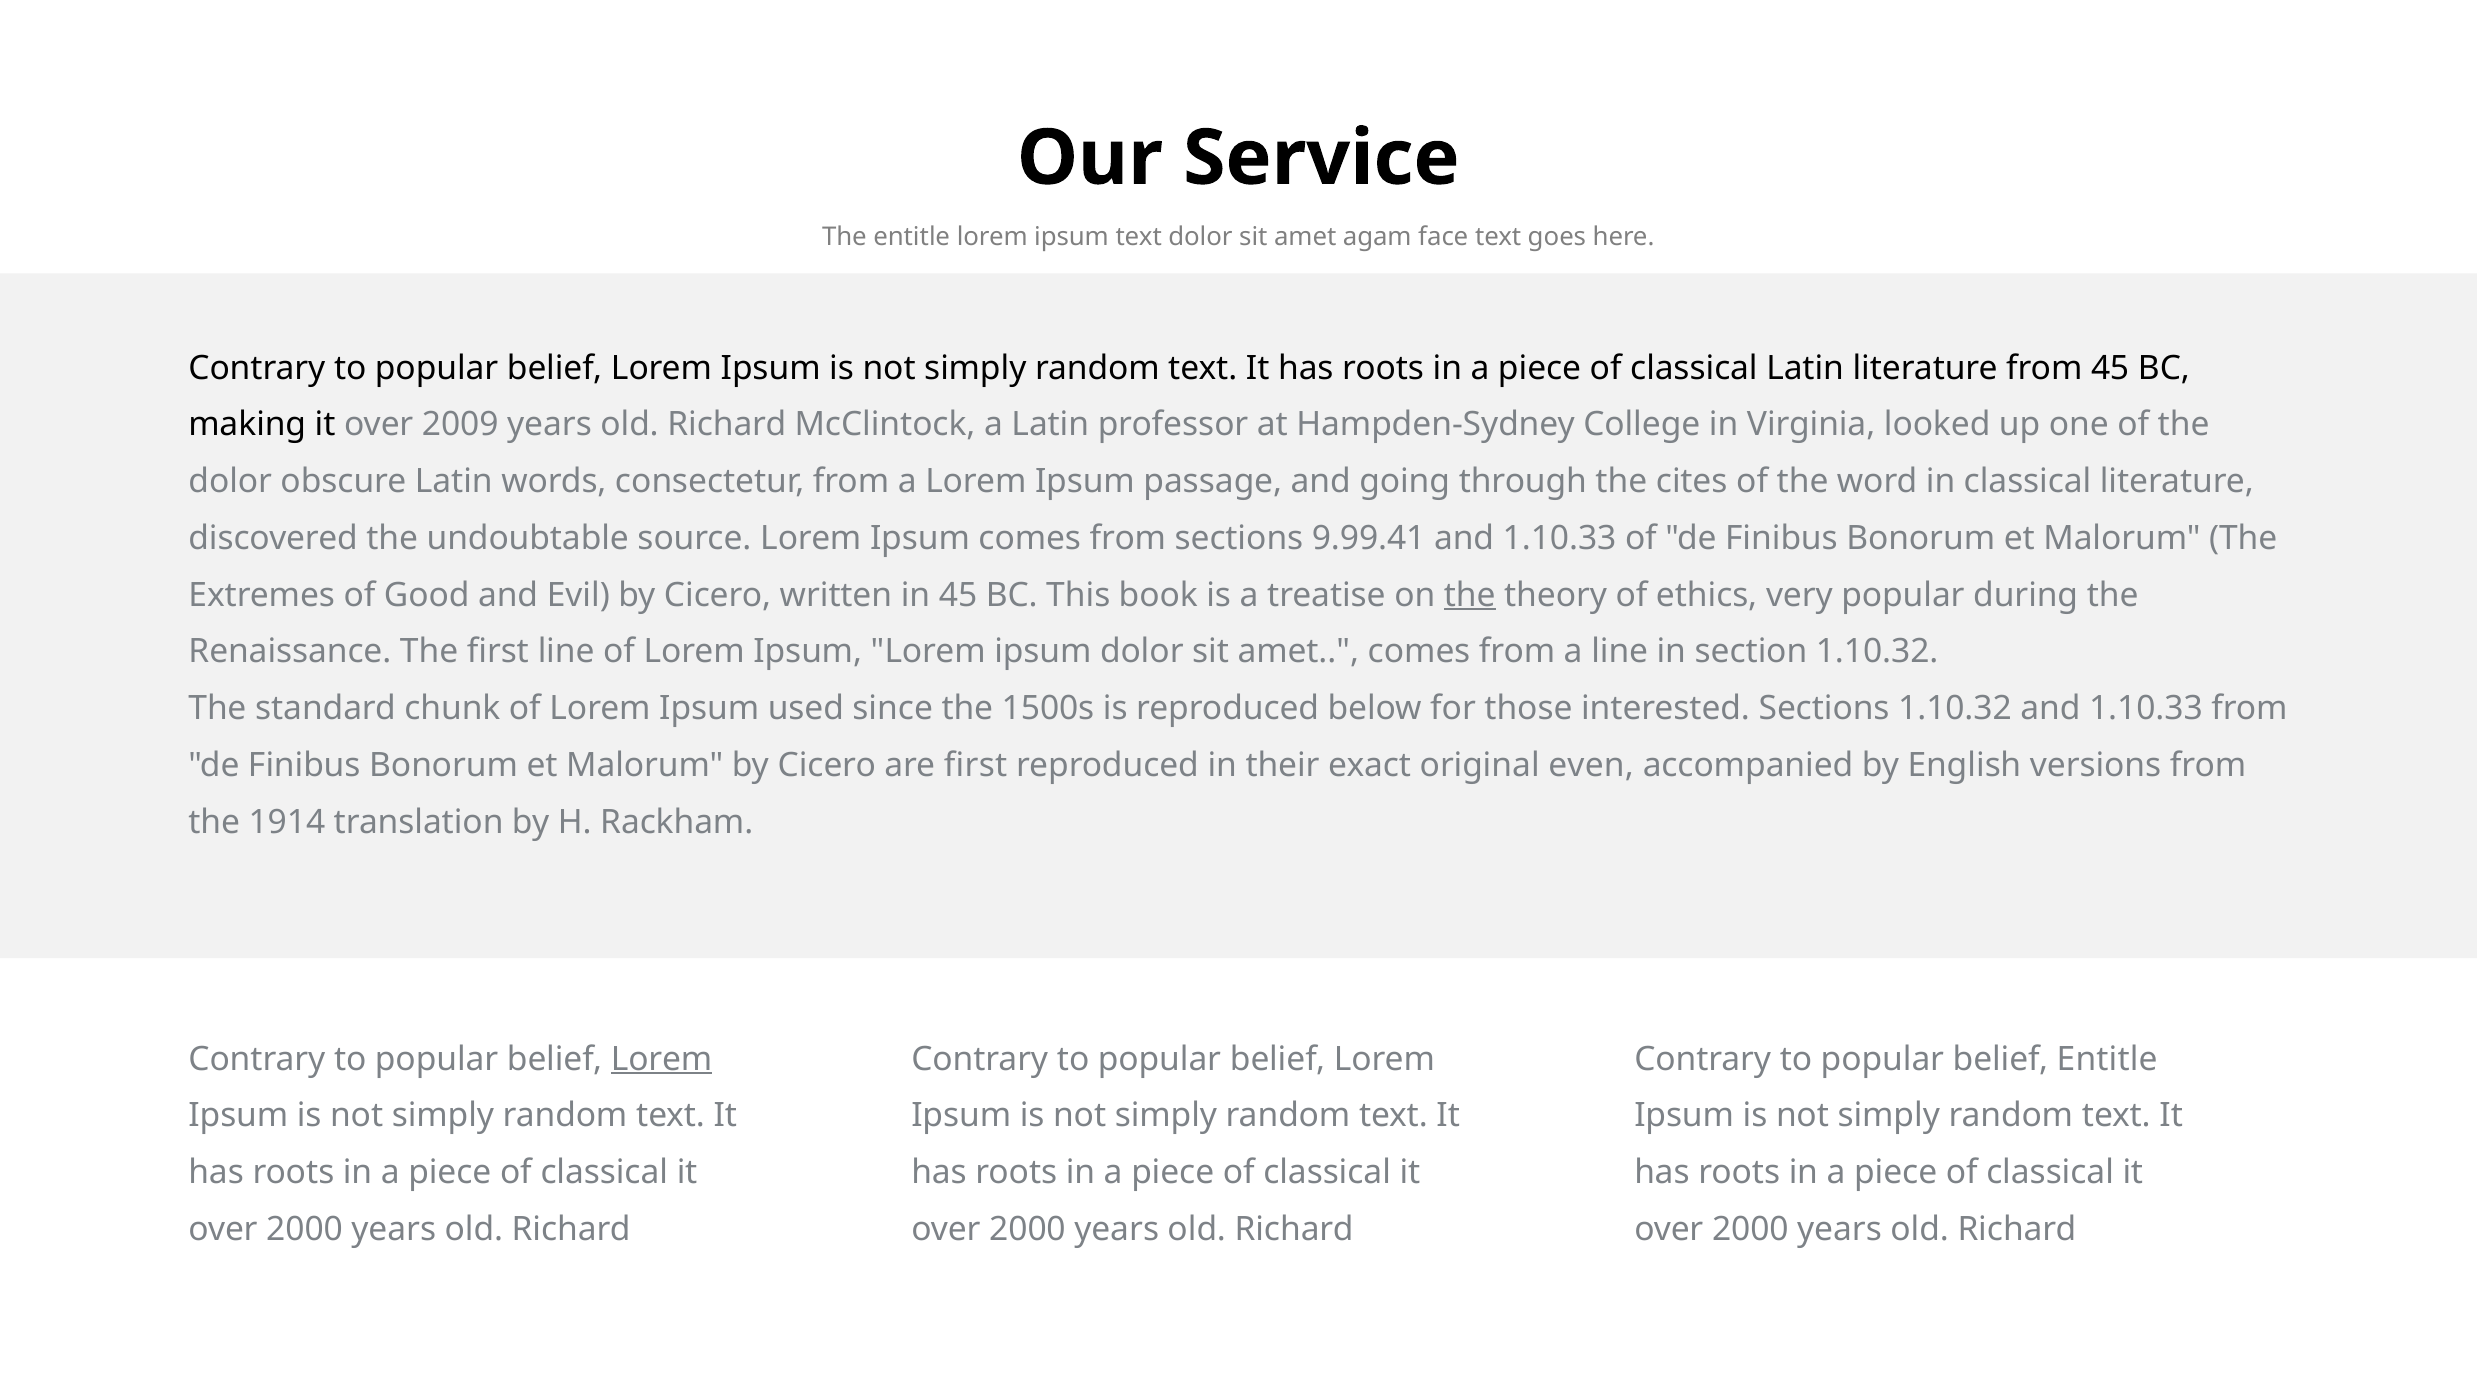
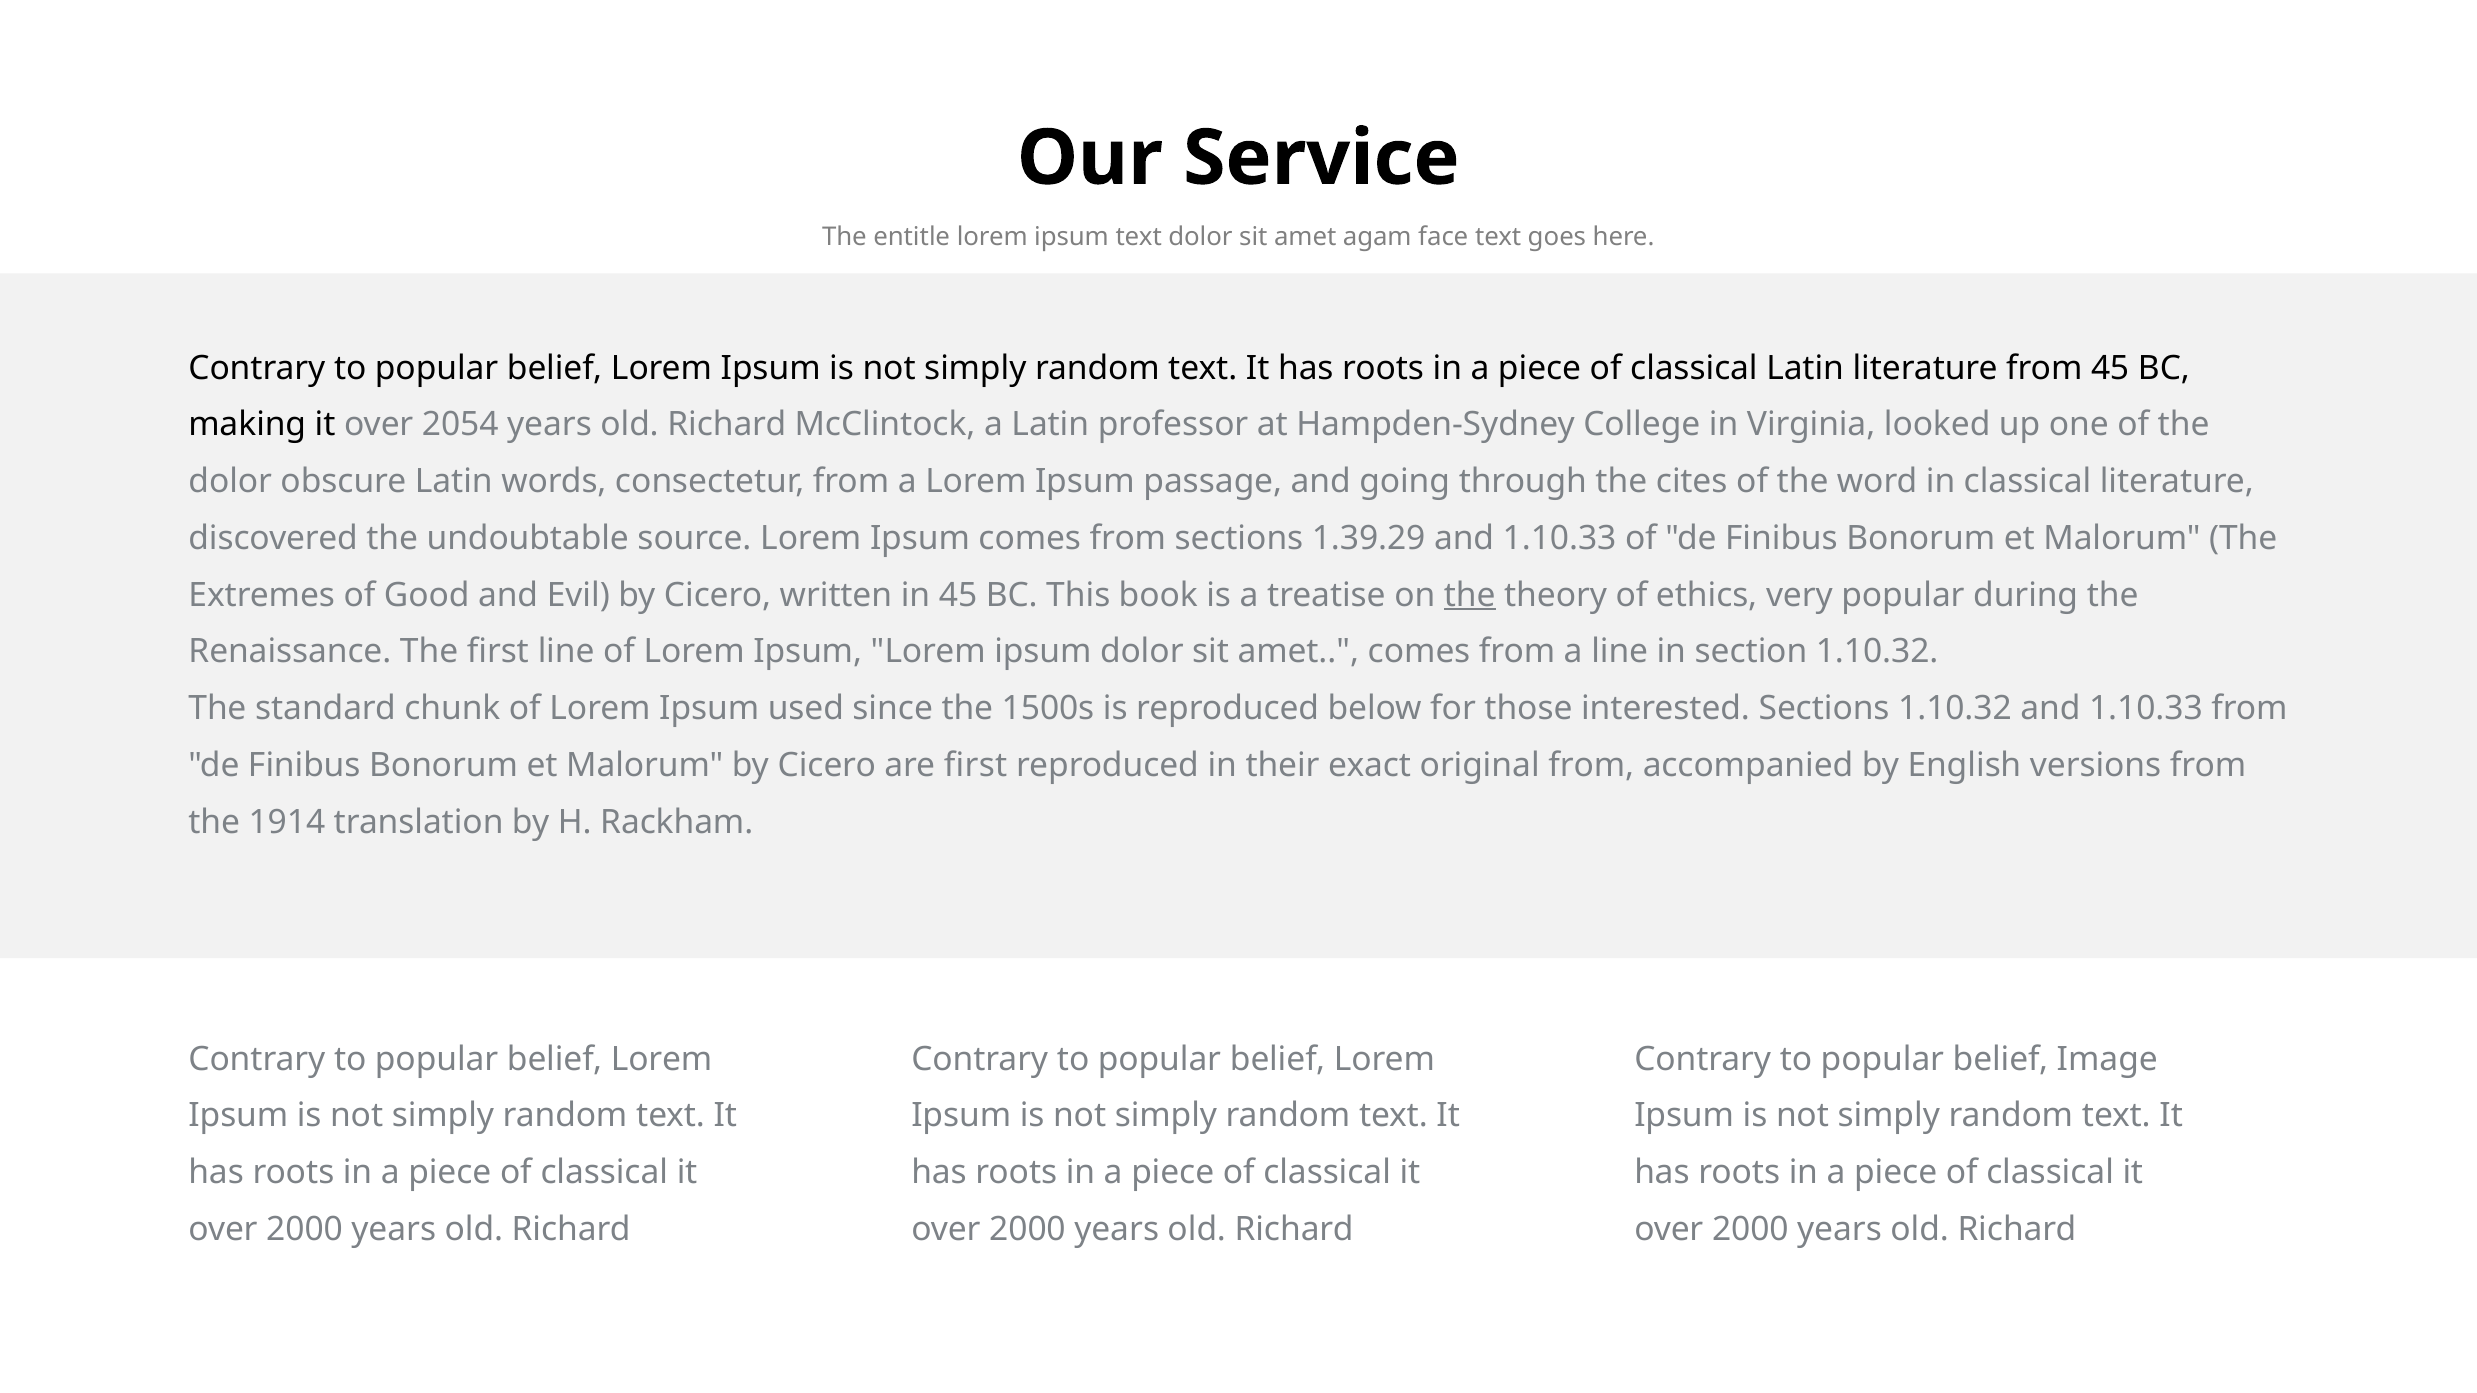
2009: 2009 -> 2054
9.99.41: 9.99.41 -> 1.39.29
original even: even -> from
Lorem at (662, 1059) underline: present -> none
belief Entitle: Entitle -> Image
